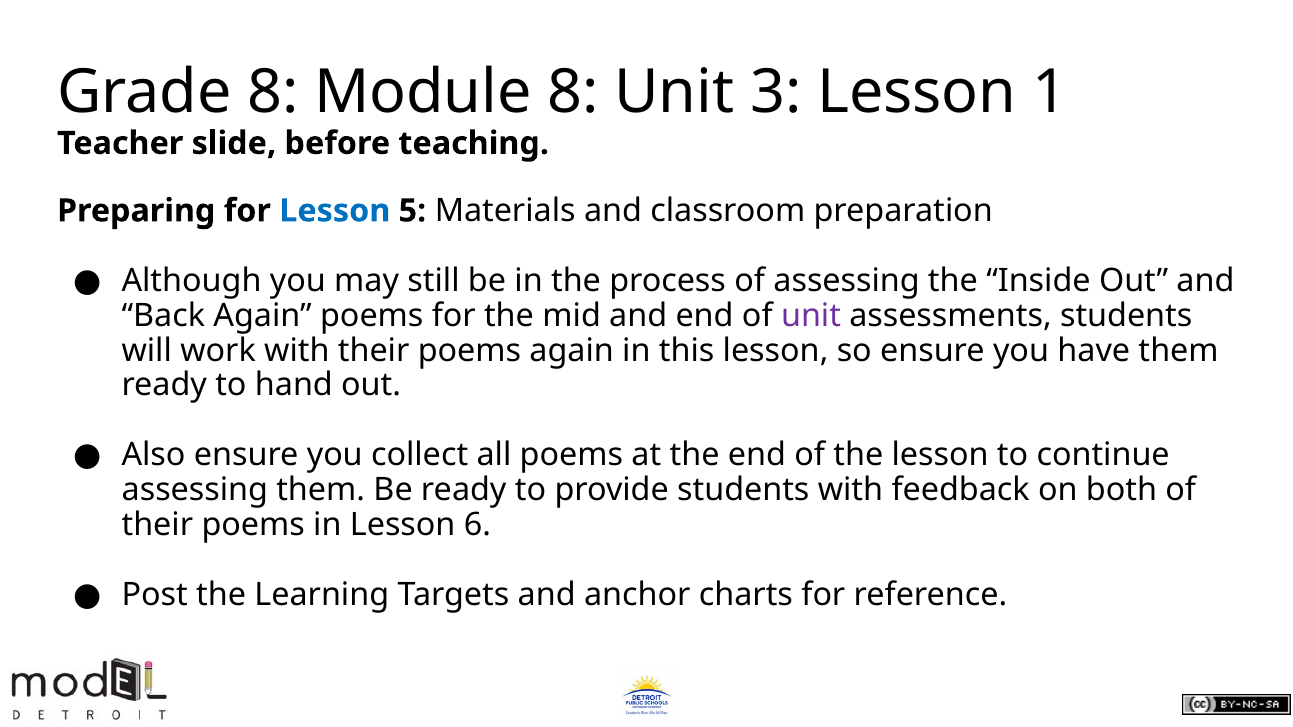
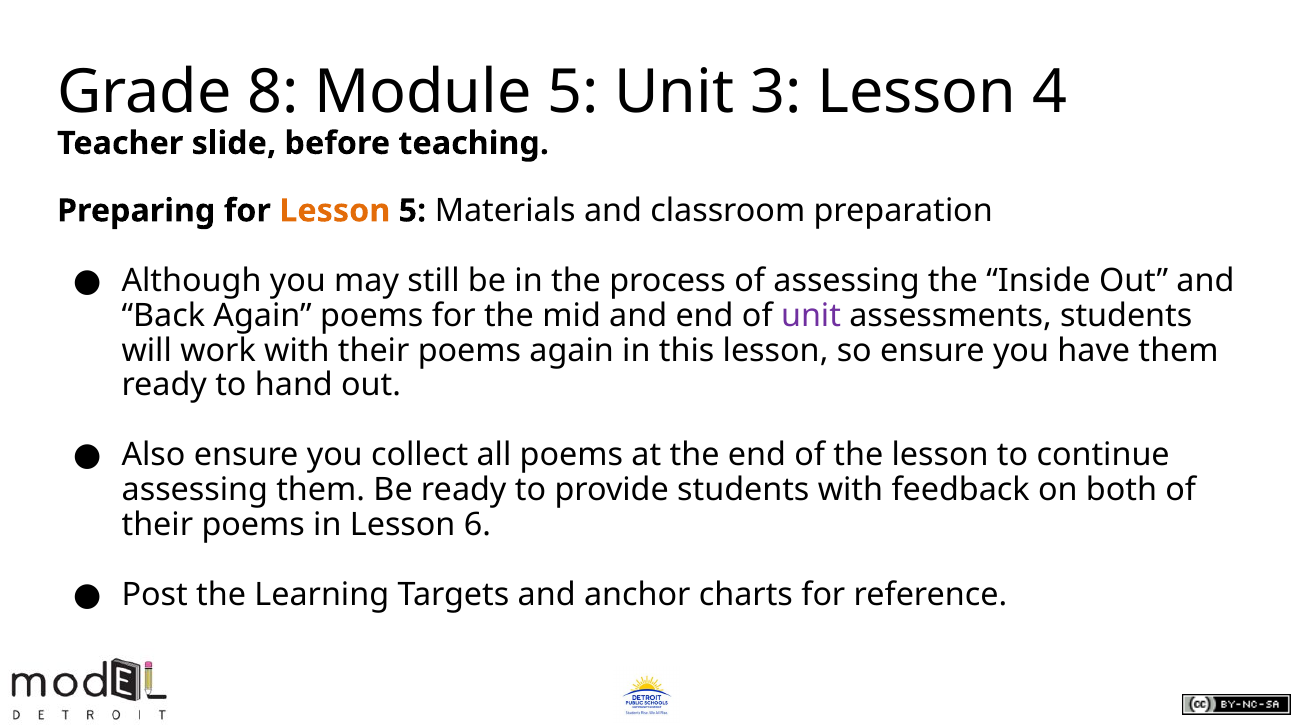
Module 8: 8 -> 5
1: 1 -> 4
Lesson at (335, 211) colour: blue -> orange
